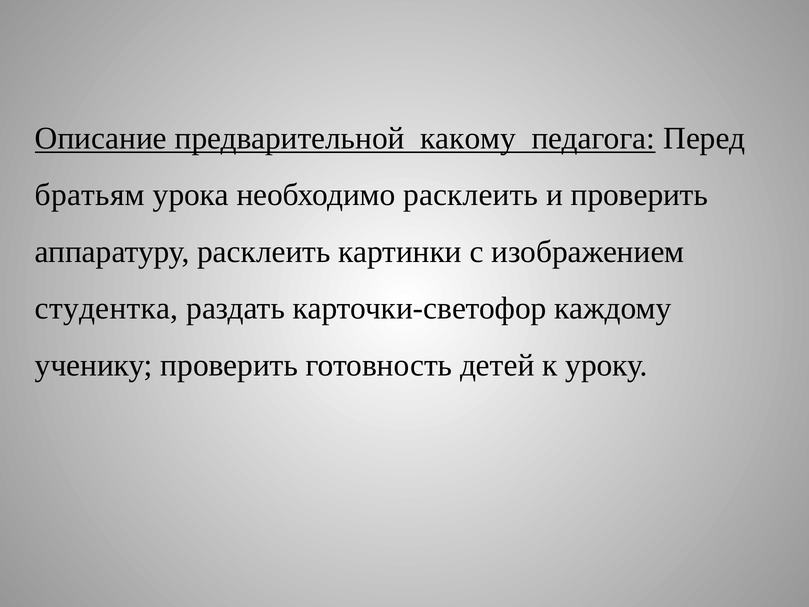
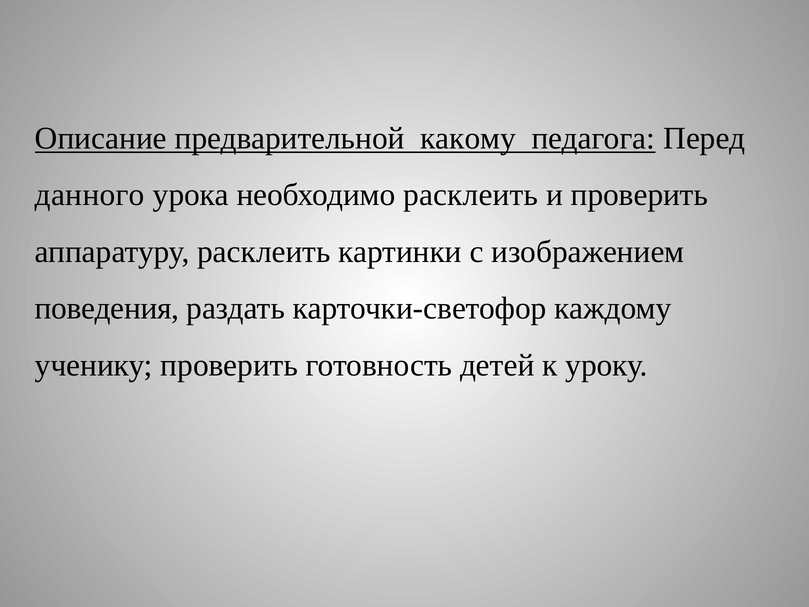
братьям: братьям -> данного
студентка: студентка -> поведения
